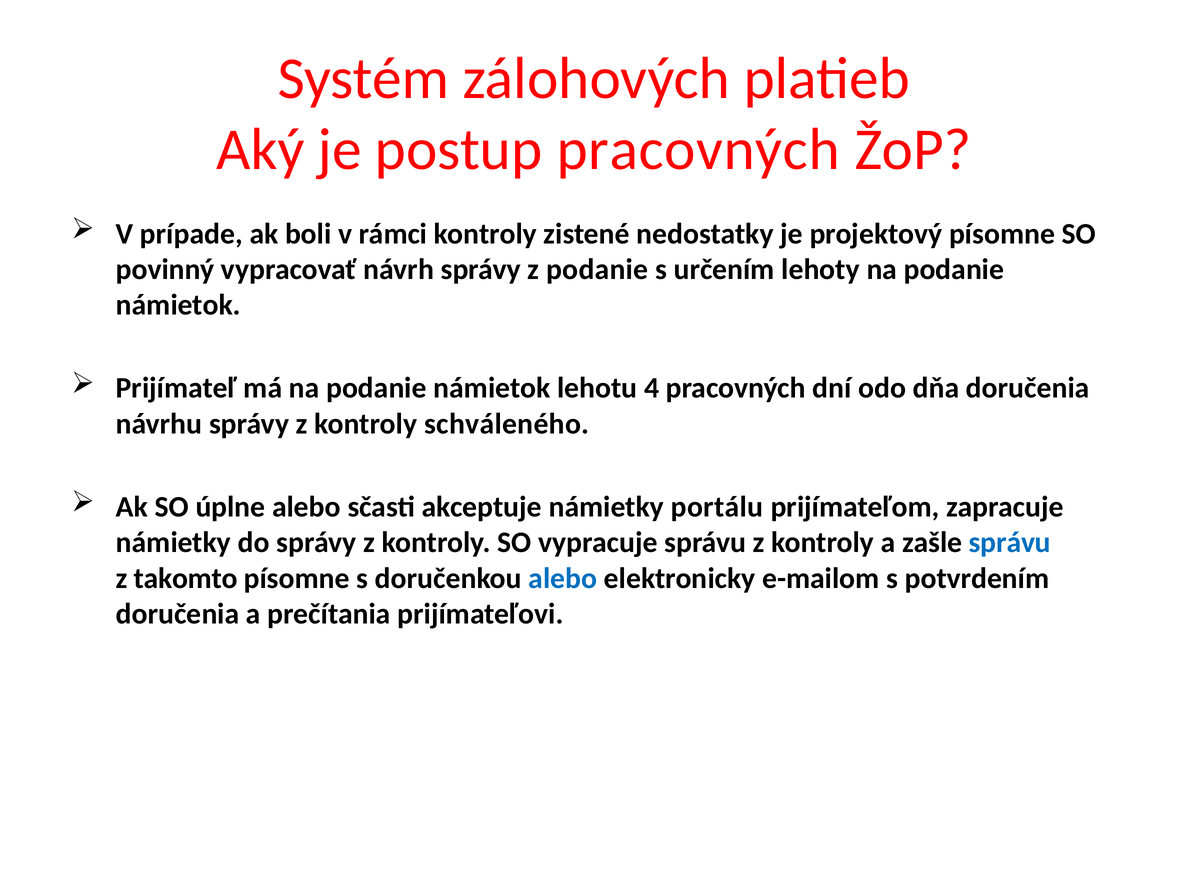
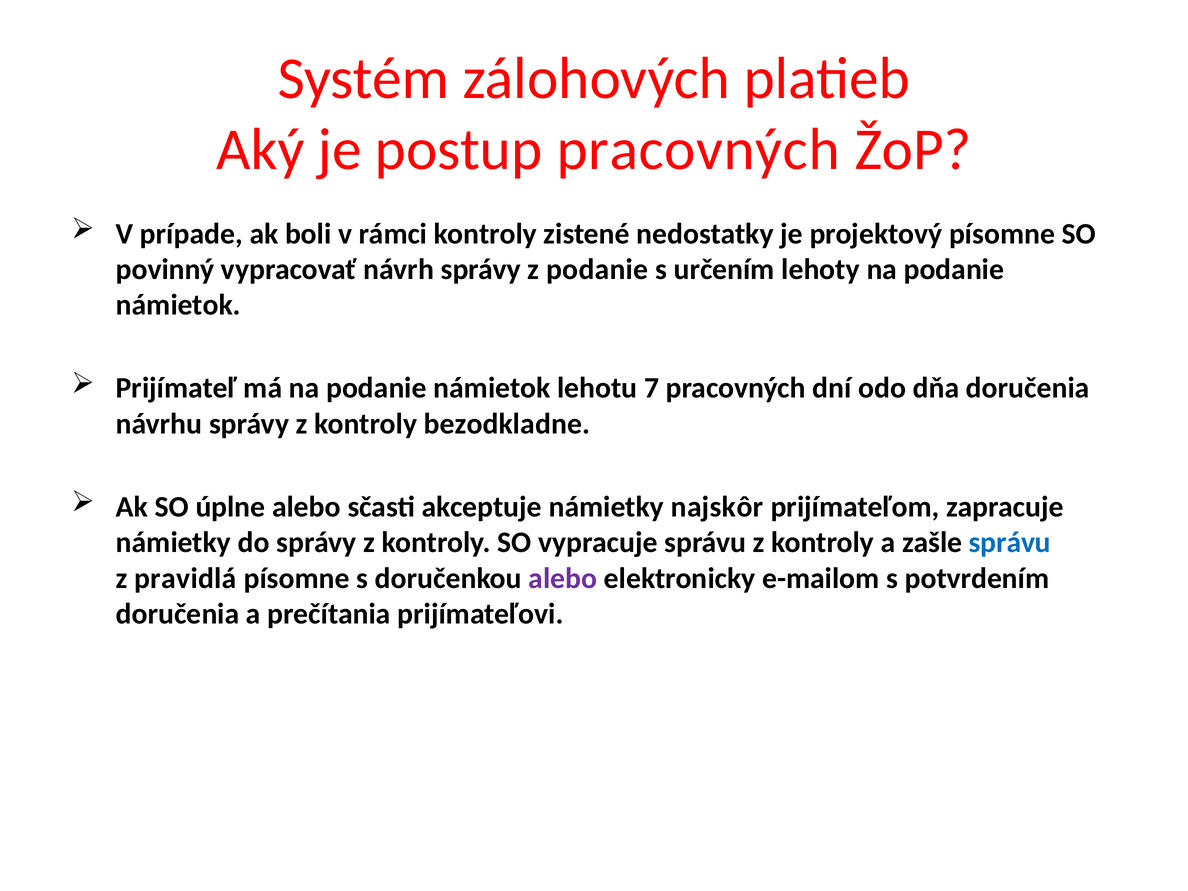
4: 4 -> 7
schváleného: schváleného -> bezodkladne
portálu: portálu -> najskôr
takomto: takomto -> pravidlá
alebo at (563, 578) colour: blue -> purple
